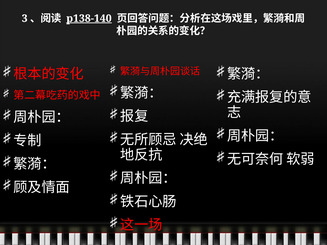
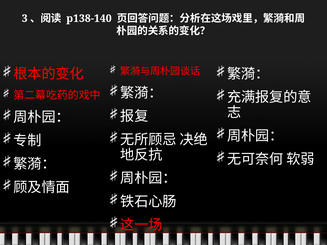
p138-140 underline: present -> none
